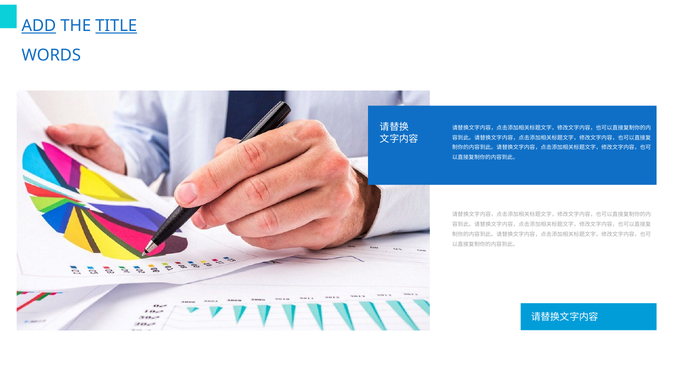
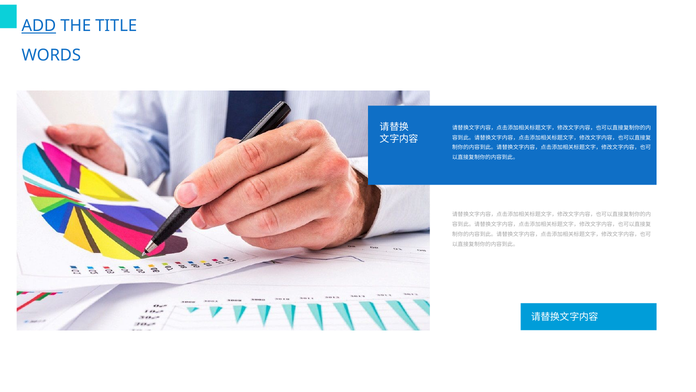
TITLE underline: present -> none
